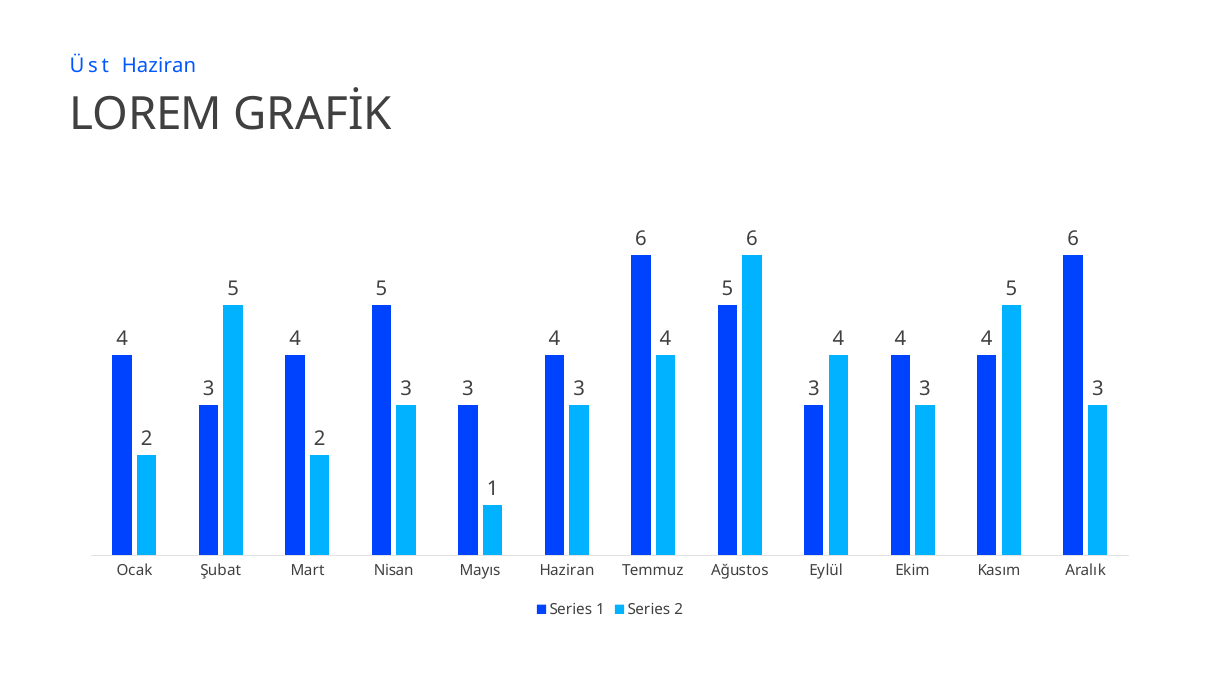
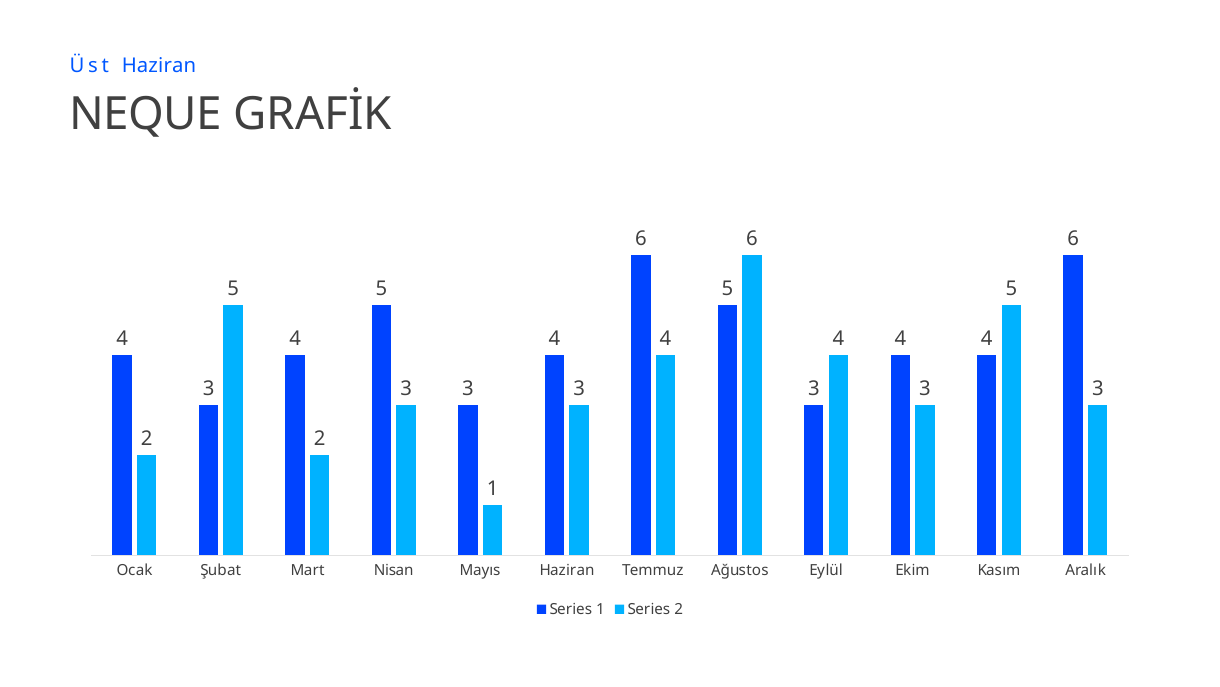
LOREM: LOREM -> NEQUE
